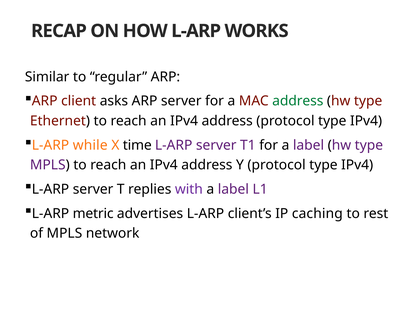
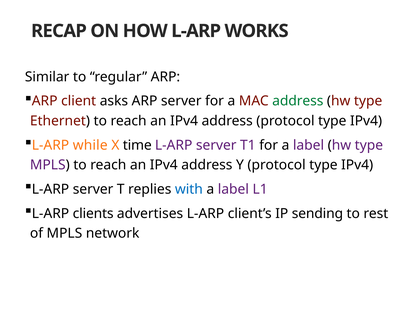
with colour: purple -> blue
metric: metric -> clients
caching: caching -> sending
